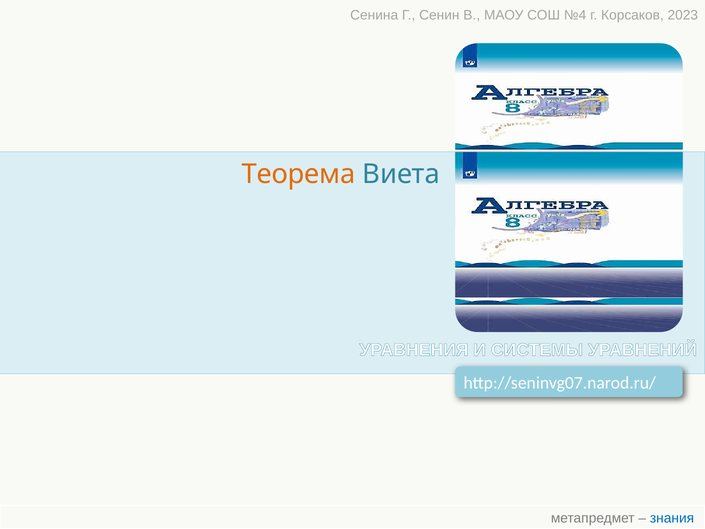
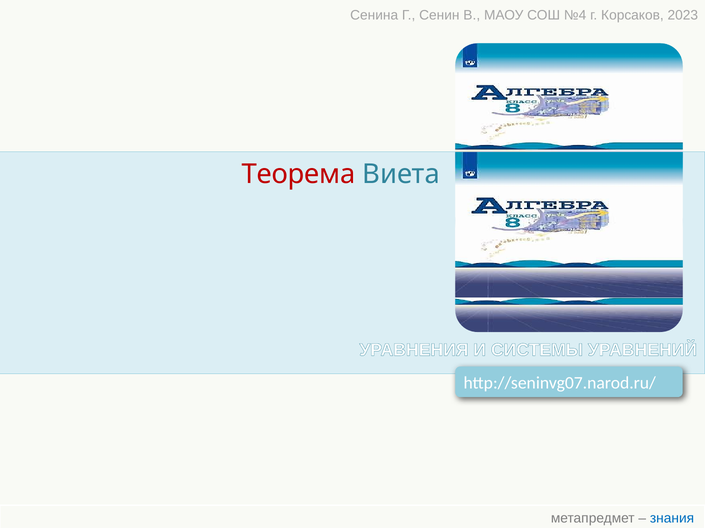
Теорема colour: orange -> red
